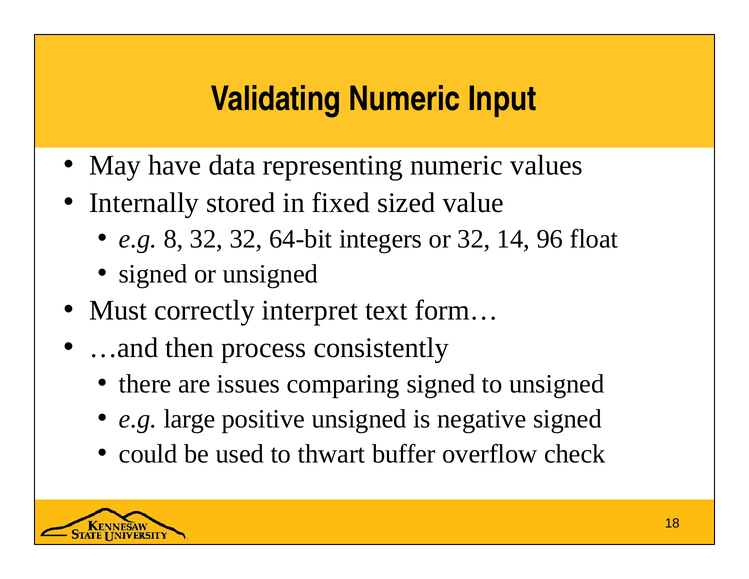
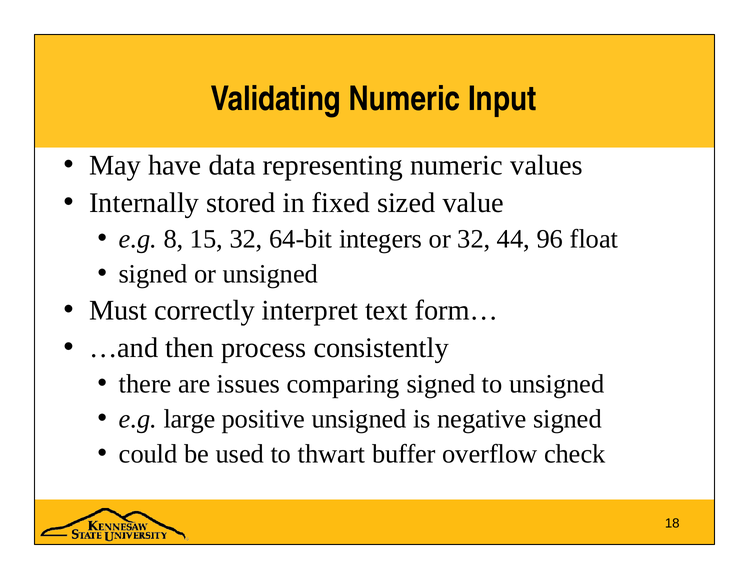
8 32: 32 -> 15
14: 14 -> 44
